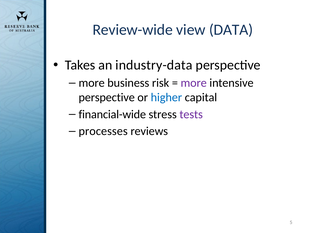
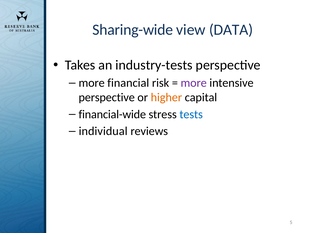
Review-wide: Review-wide -> Sharing-wide
industry-data: industry-data -> industry-tests
business: business -> financial
higher colour: blue -> orange
tests colour: purple -> blue
processes: processes -> individual
